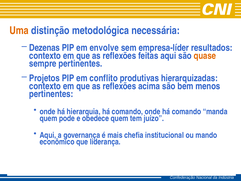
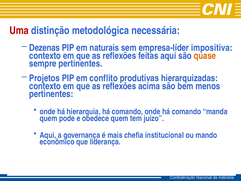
Uma colour: orange -> red
envolve: envolve -> naturais
resultados: resultados -> impositiva
